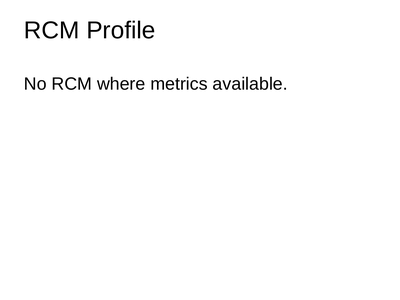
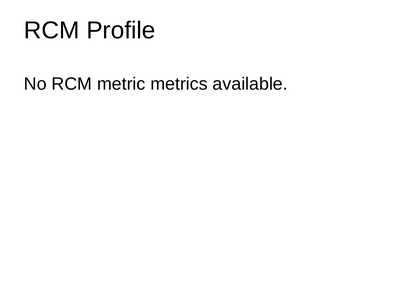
where: where -> metric
